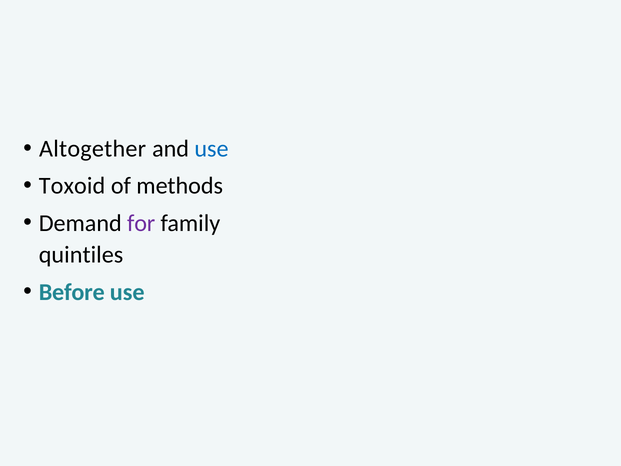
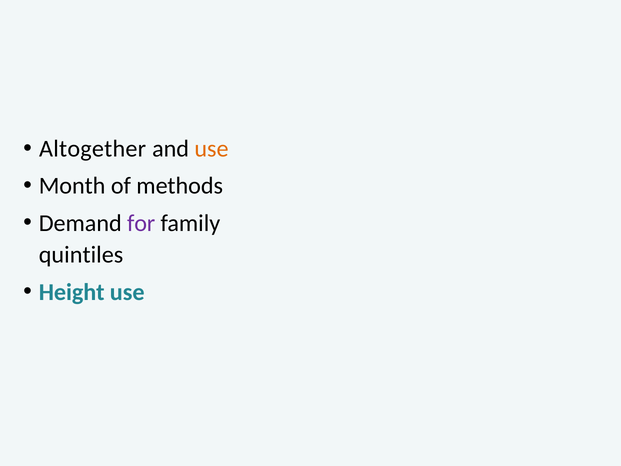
use at (211, 149) colour: blue -> orange
Toxoid: Toxoid -> Month
Before: Before -> Height
